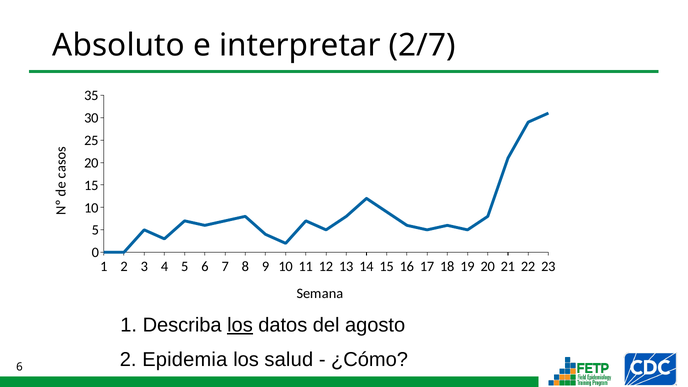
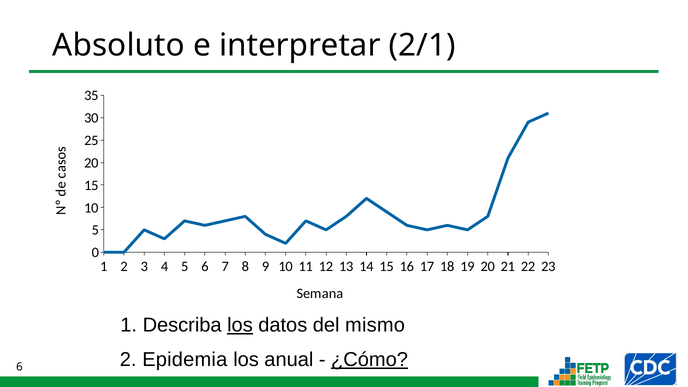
2/7: 2/7 -> 2/1
agosto: agosto -> mismo
salud: salud -> anual
¿Cómo underline: none -> present
